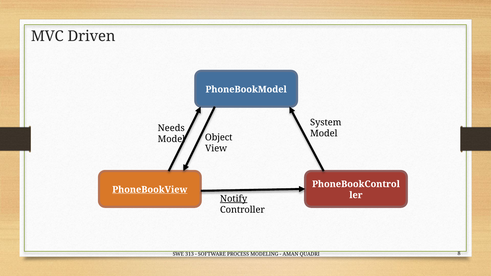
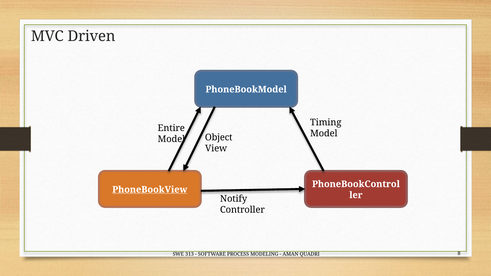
System: System -> Timing
Needs: Needs -> Entire
Notify underline: present -> none
